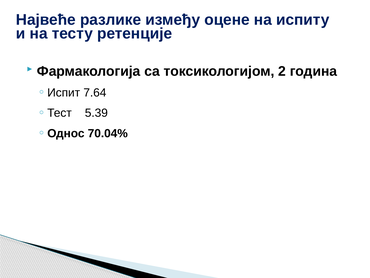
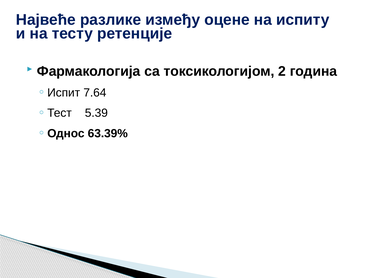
70.04%: 70.04% -> 63.39%
